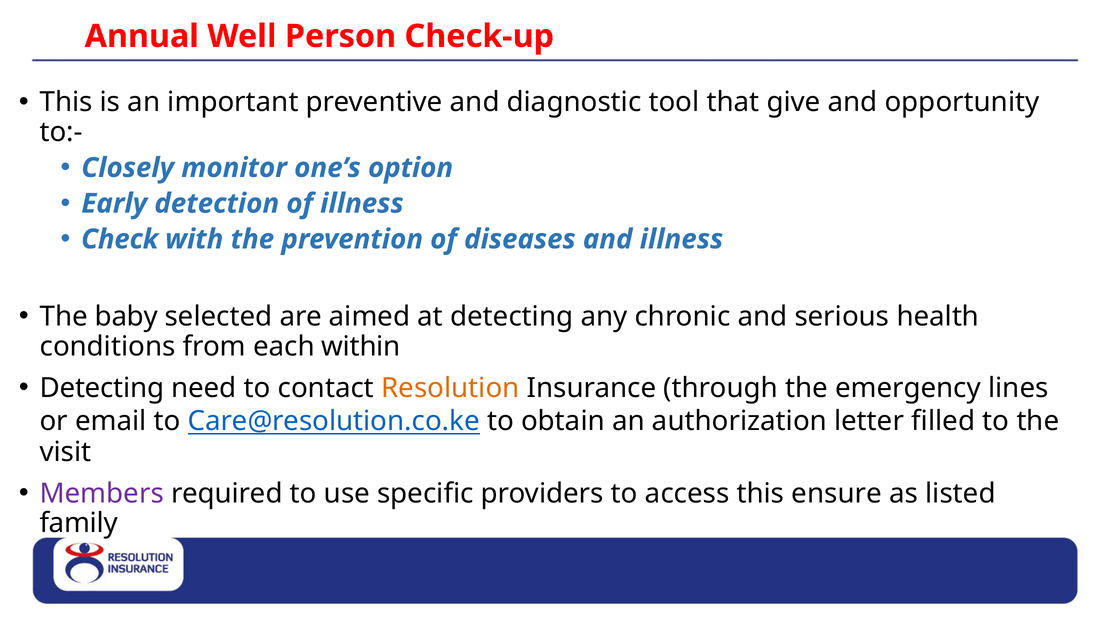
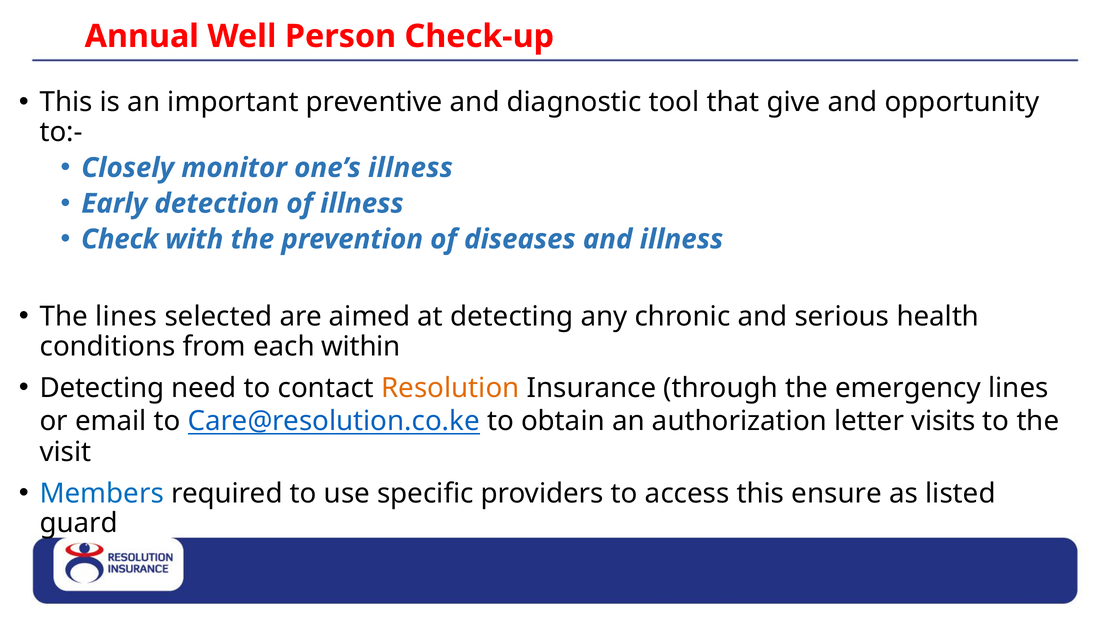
one’s option: option -> illness
The baby: baby -> lines
filled: filled -> visits
Members colour: purple -> blue
family: family -> guard
